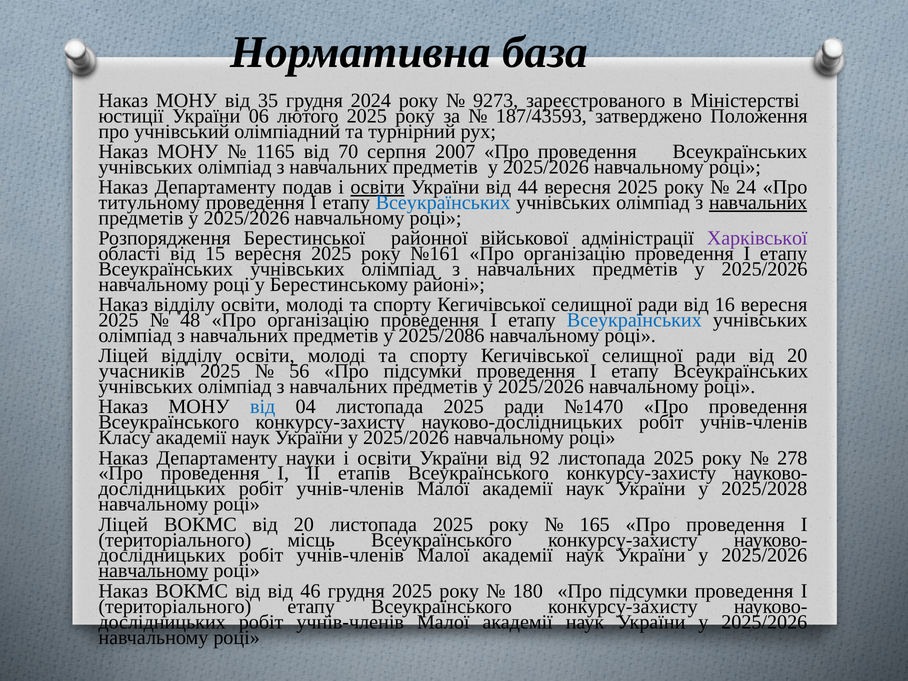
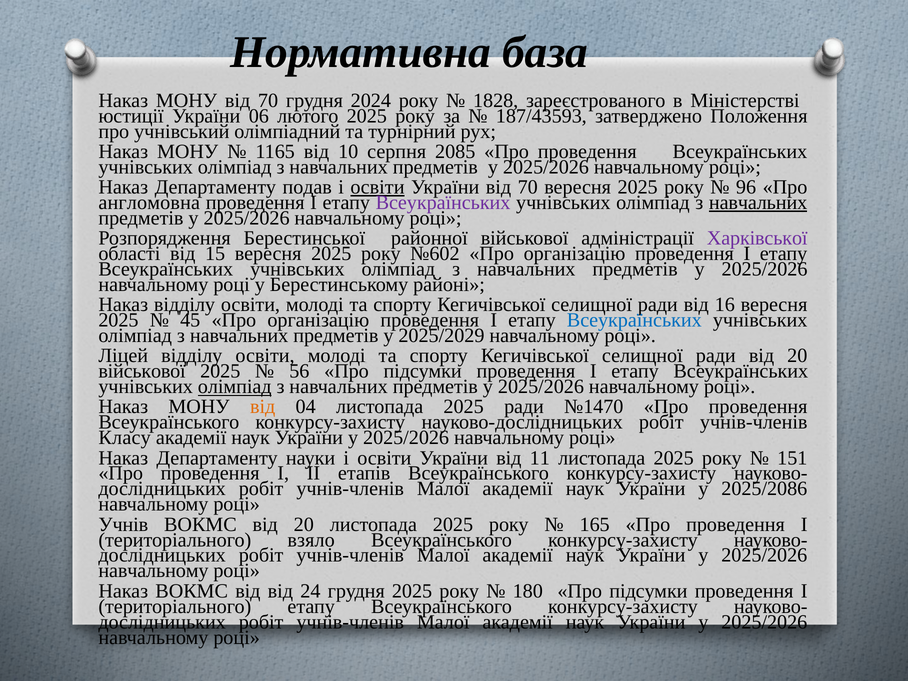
МОНУ від 35: 35 -> 70
9273: 9273 -> 1828
70: 70 -> 10
2007: 2007 -> 2085
України від 44: 44 -> 70
24: 24 -> 96
титульному: титульному -> англомовна
Всеукраїнських at (443, 203) colour: blue -> purple
№161: №161 -> №602
48: 48 -> 45
2025/2086: 2025/2086 -> 2025/2029
учасників at (142, 371): учасників -> військової
олімпіад at (235, 387) underline: none -> present
від at (263, 407) colour: blue -> orange
92: 92 -> 11
278: 278 -> 151
2025/2028: 2025/2028 -> 2025/2086
Ліцей at (123, 524): Ліцей -> Учнів
місць: місць -> взяло
навчальному at (153, 571) underline: present -> none
46: 46 -> 24
